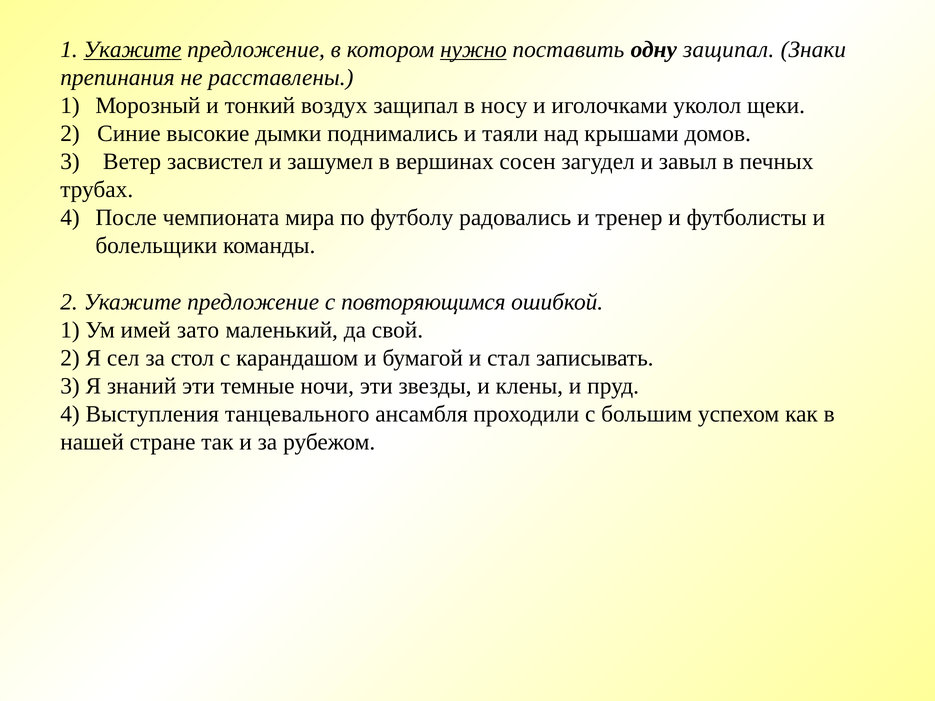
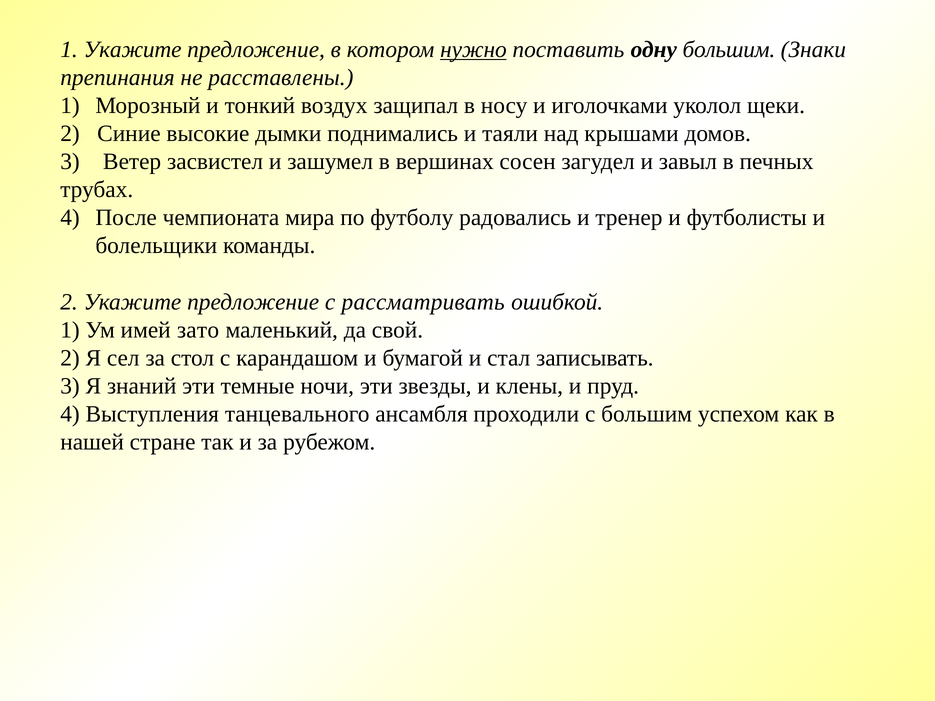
Укажите at (133, 49) underline: present -> none
одну защипал: защипал -> большим
повторяющимся: повторяющимся -> рассматривать
